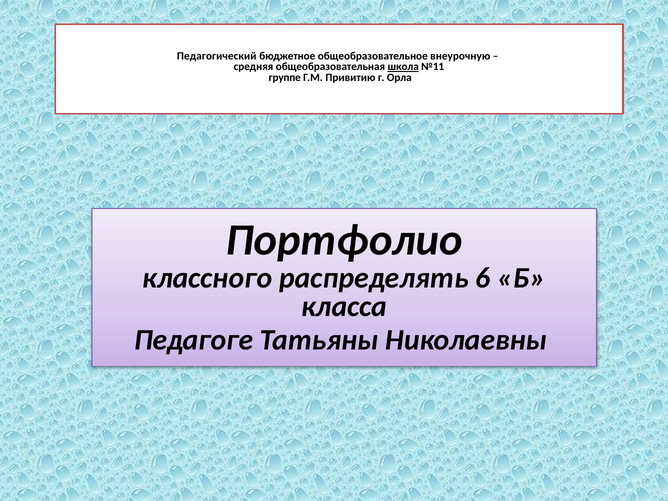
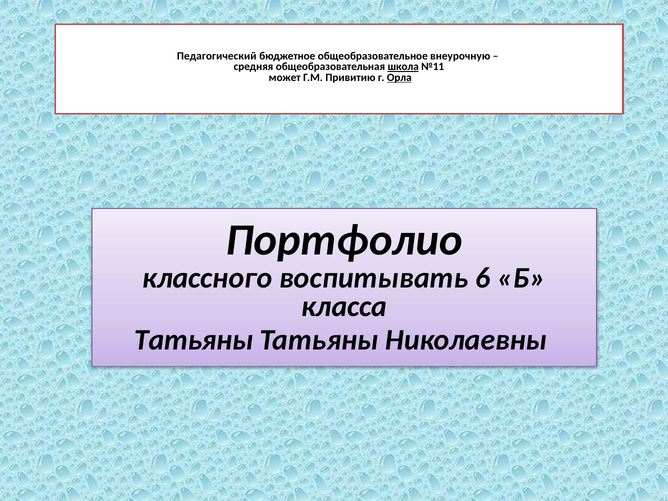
группе: группе -> может
Орла underline: none -> present
распределять: распределять -> воспитывать
Педагоге at (194, 340): Педагоге -> Татьяны
